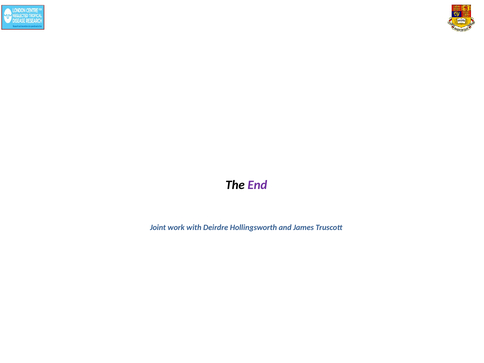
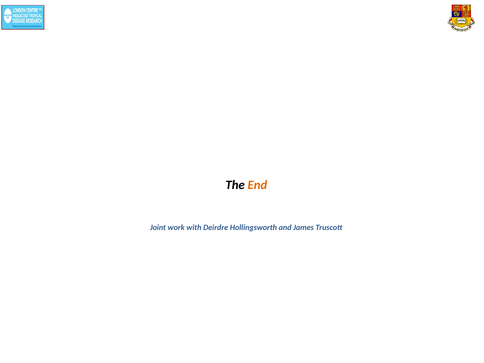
End colour: purple -> orange
